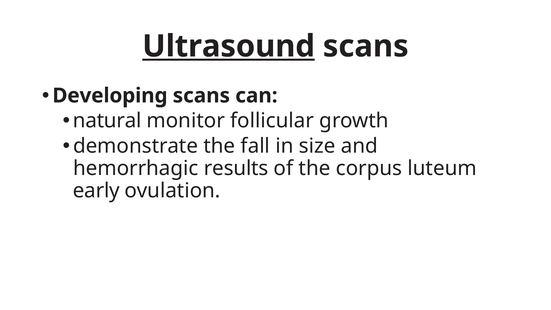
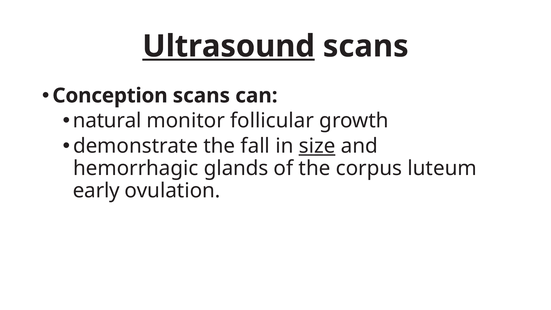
Developing: Developing -> Conception
size underline: none -> present
results: results -> glands
